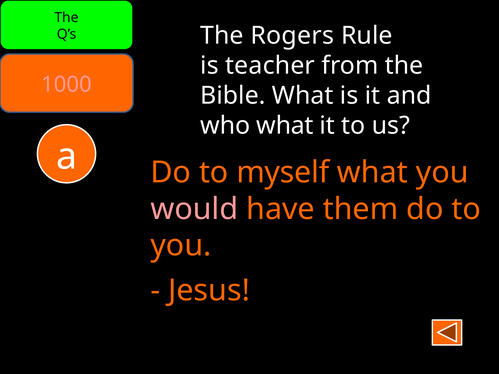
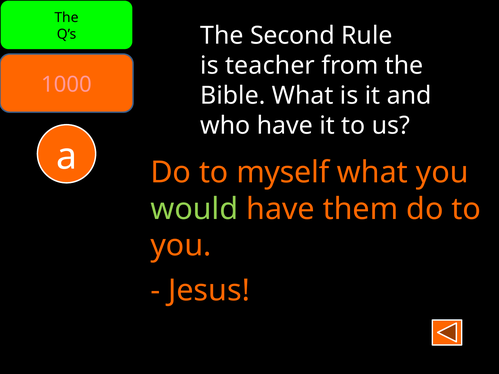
Rogers: Rogers -> Second
who what: what -> have
would colour: pink -> light green
